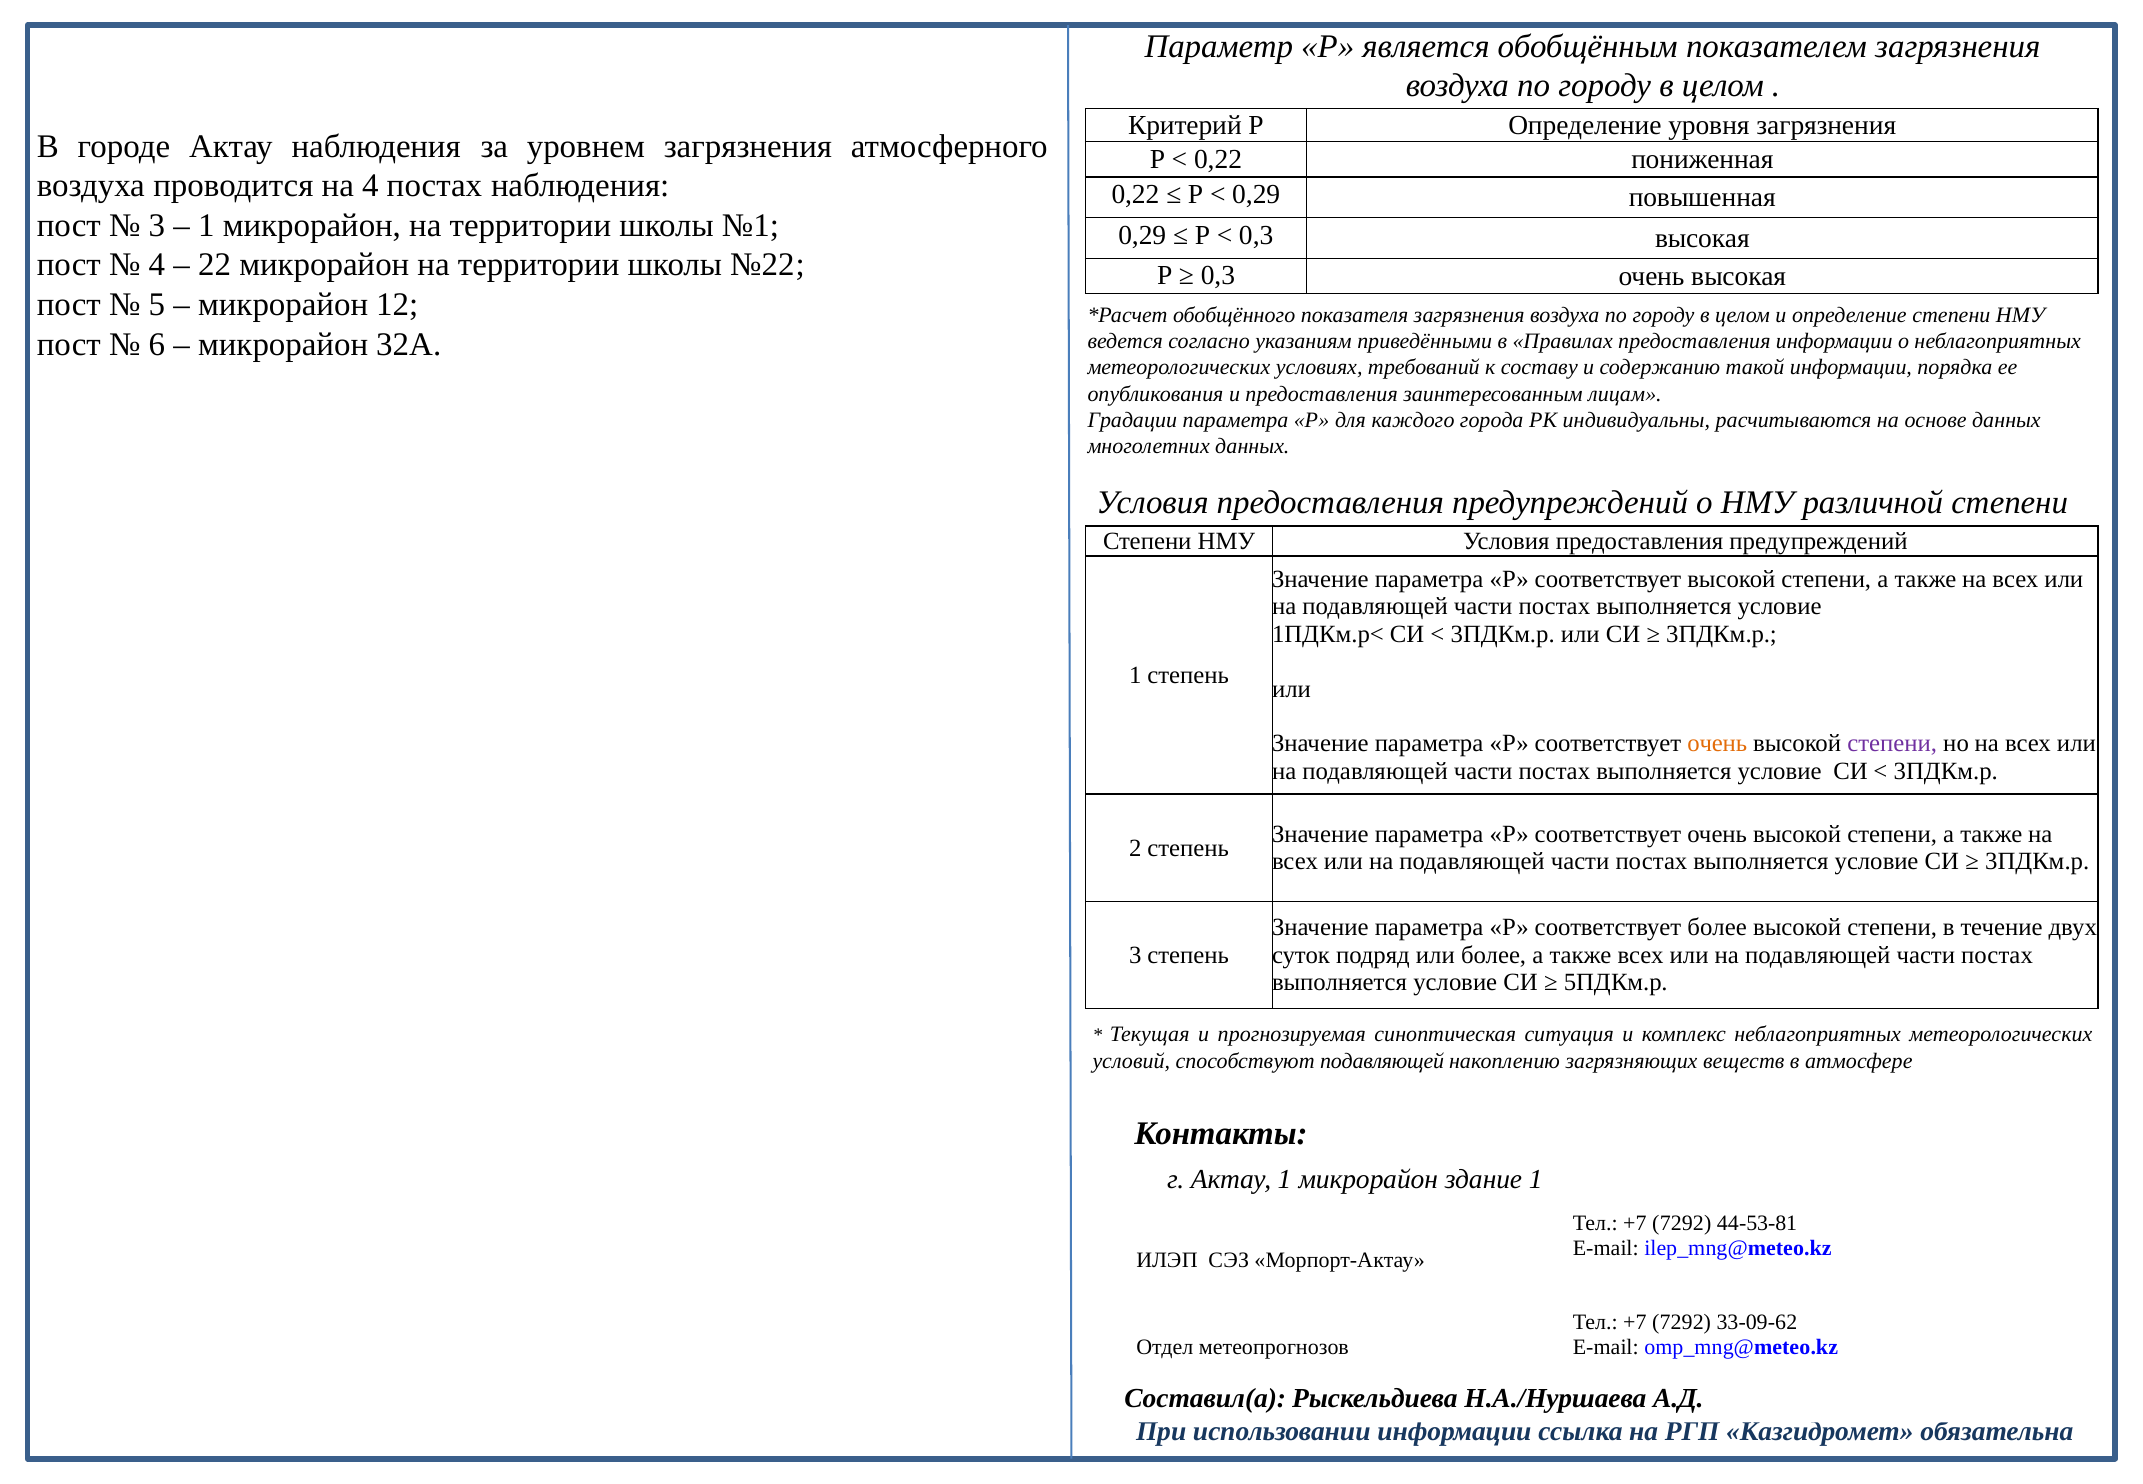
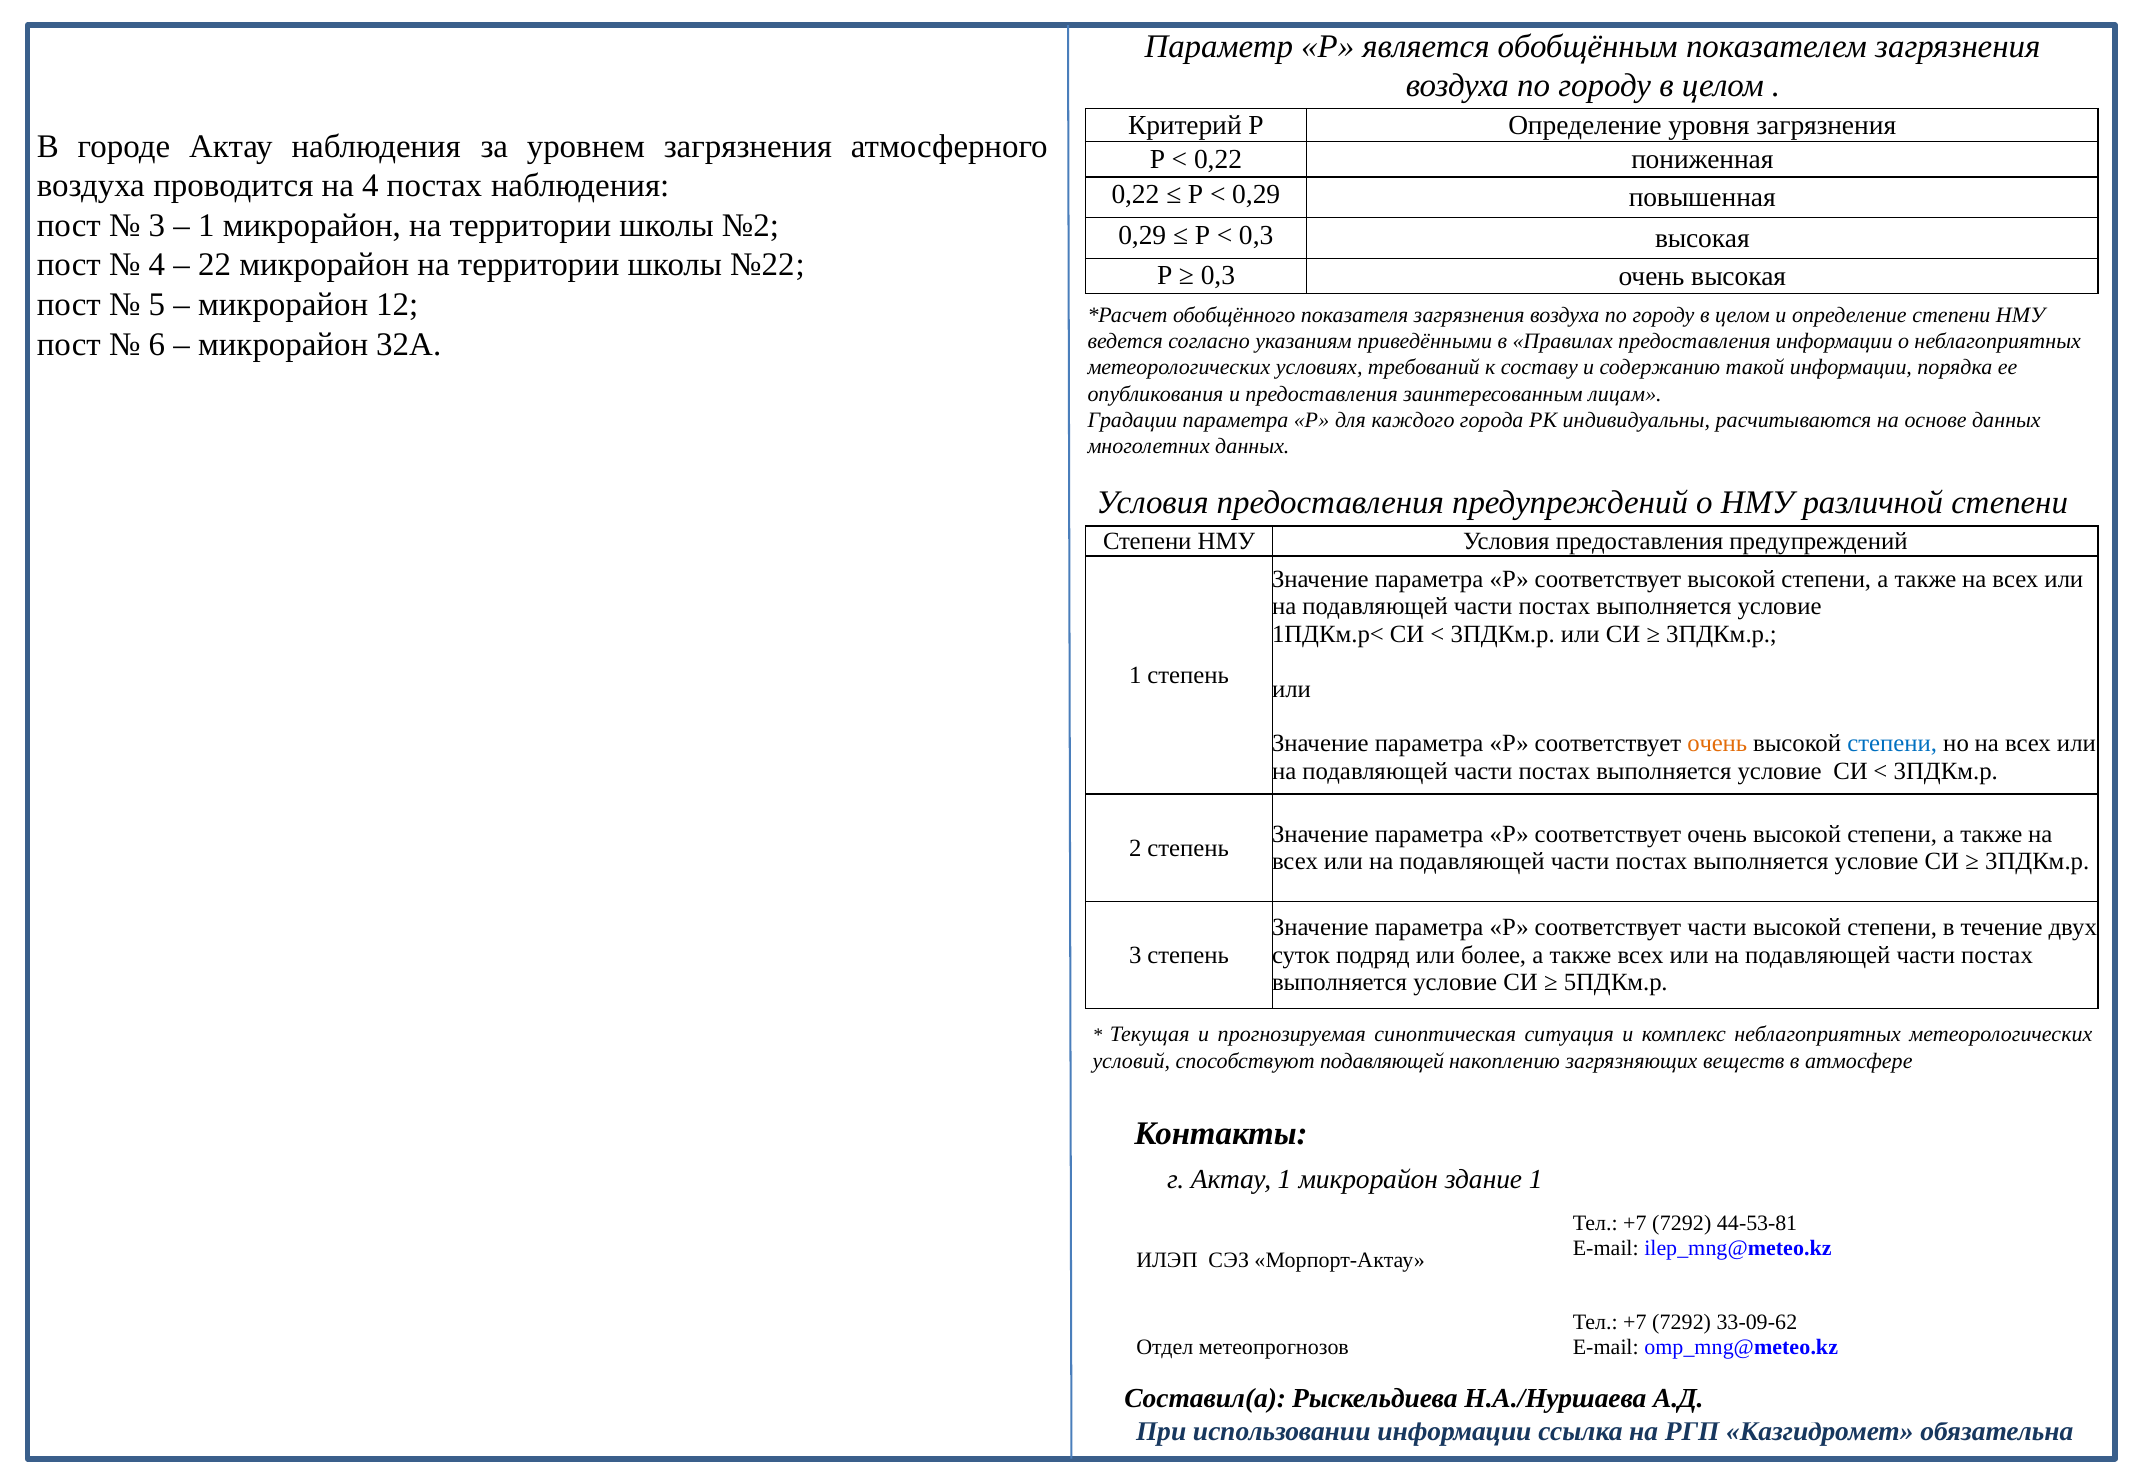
№1: №1 -> №2
степени at (1892, 744) colour: purple -> blue
соответствует более: более -> части
